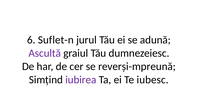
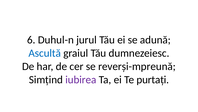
Suflet-n: Suflet-n -> Duhul-n
Ascultă colour: purple -> blue
iubesc: iubesc -> purtați
